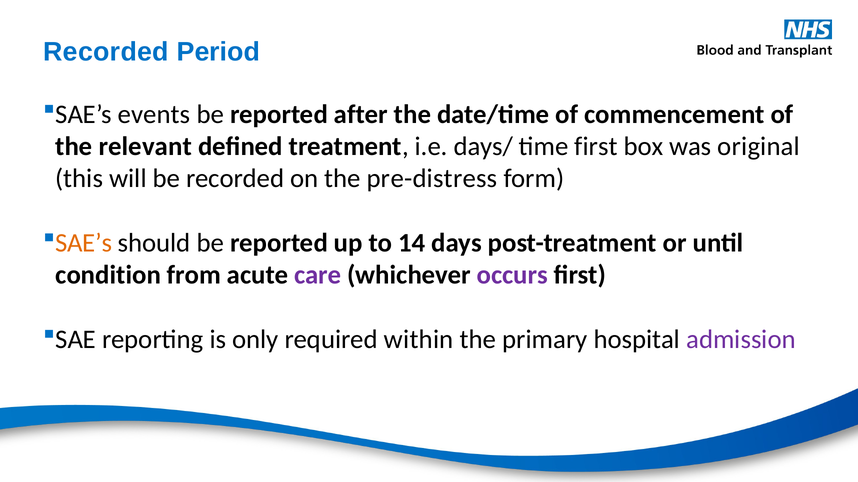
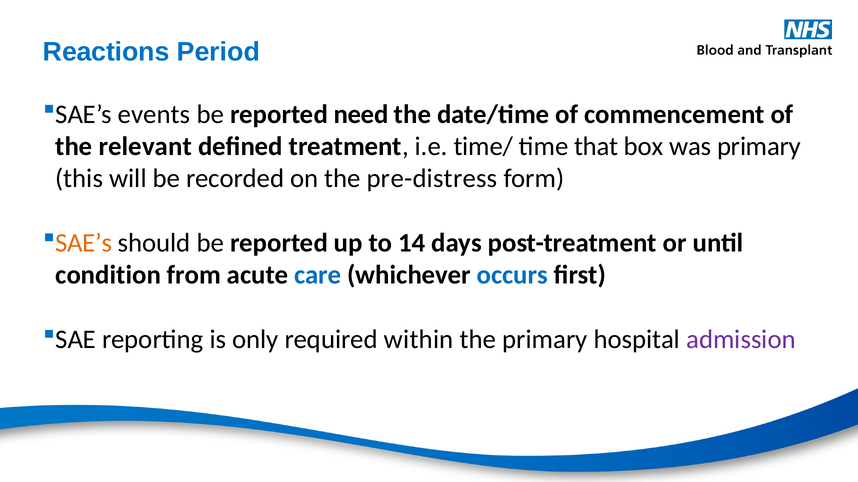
Recorded at (106, 52): Recorded -> Reactions
after: after -> need
days/: days/ -> time/
time first: first -> that
was original: original -> primary
care colour: purple -> blue
occurs colour: purple -> blue
